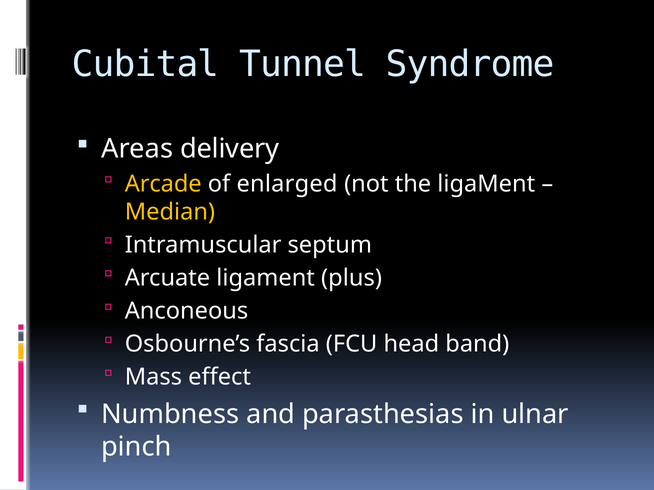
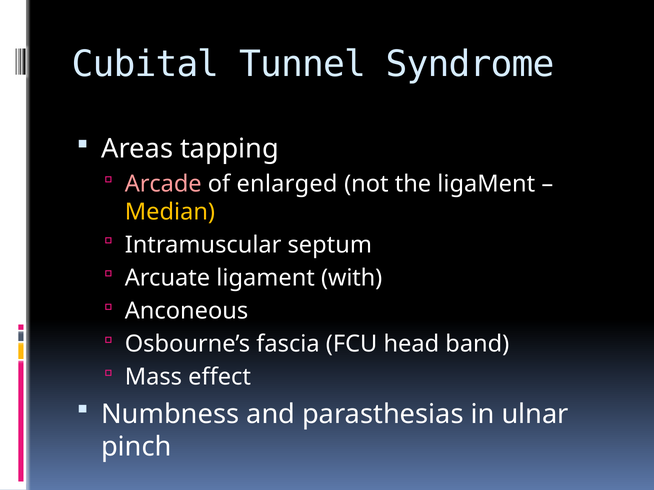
delivery: delivery -> tapping
Arcade colour: yellow -> pink
plus: plus -> with
